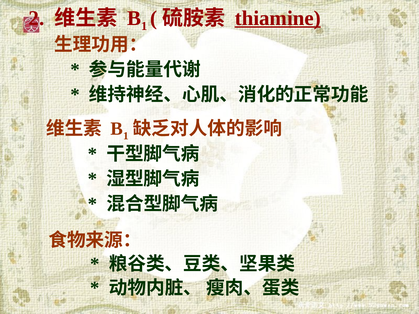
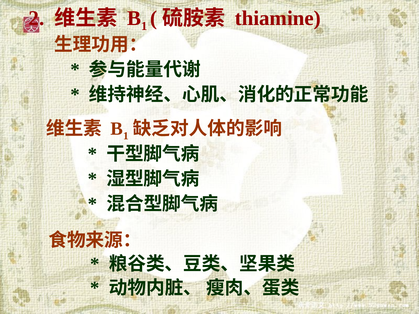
thiamine underline: present -> none
